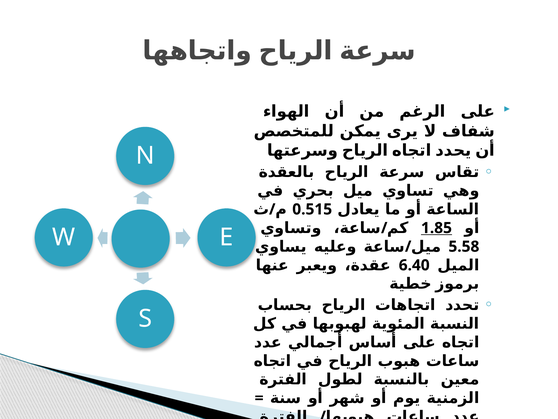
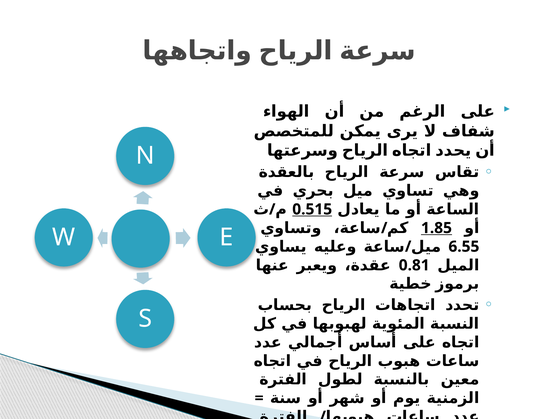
0.515 underline: none -> present
5.58: 5.58 -> 6.55
6.40: 6.40 -> 0.81
